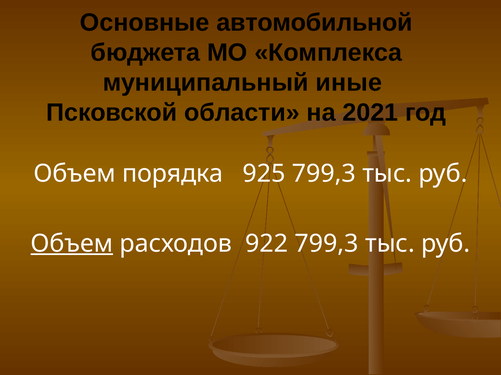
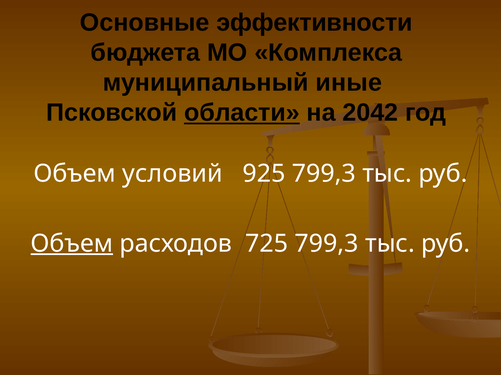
автомобильной: автомобильной -> эффективности
области underline: none -> present
2021: 2021 -> 2042
порядка: порядка -> условий
922: 922 -> 725
